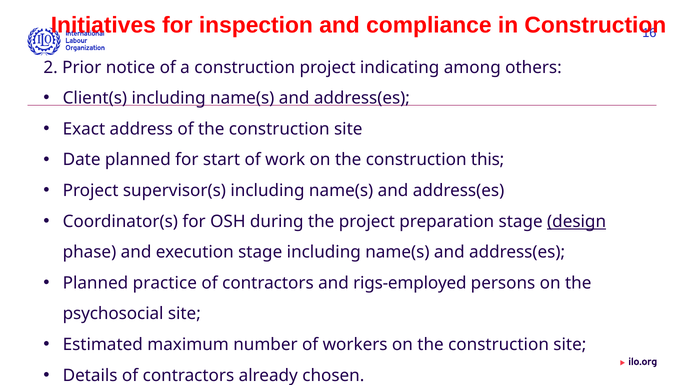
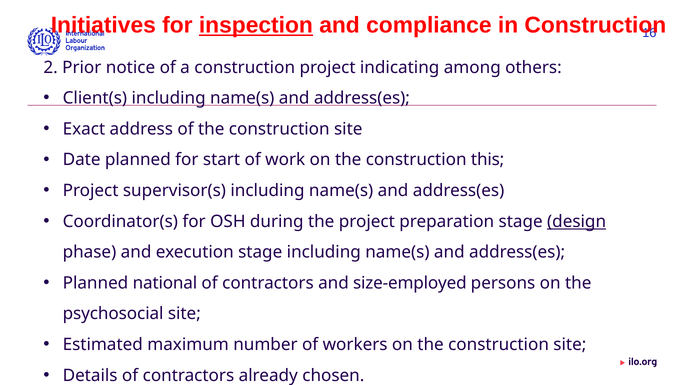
inspection underline: none -> present
practice: practice -> national
rigs-employed: rigs-employed -> size-employed
